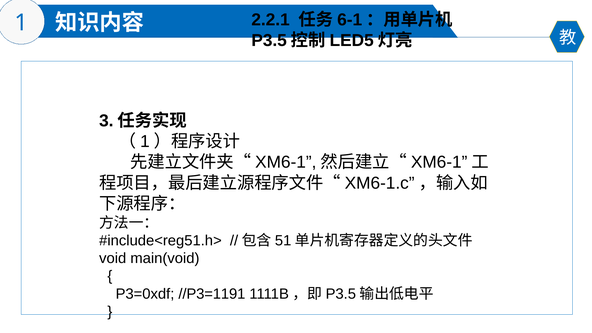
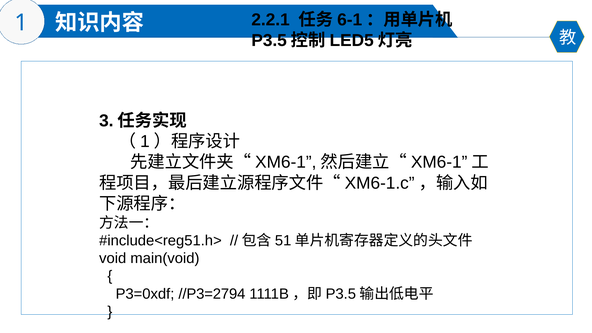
//P3=1191: //P3=1191 -> //P3=2794
